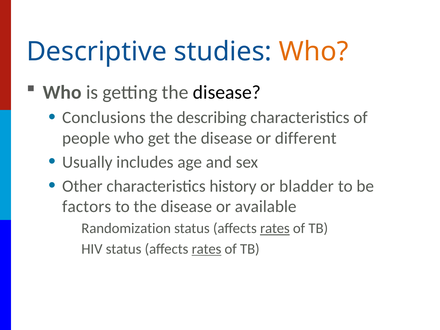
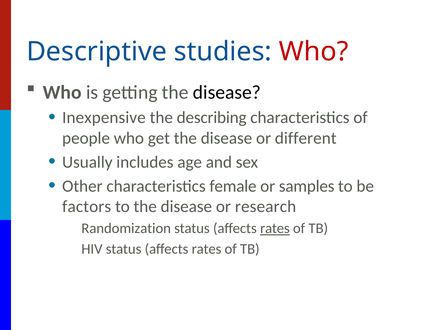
Who at (314, 52) colour: orange -> red
Conclusions: Conclusions -> Inexpensive
history: history -> female
bladder: bladder -> samples
available: available -> research
rates at (207, 249) underline: present -> none
